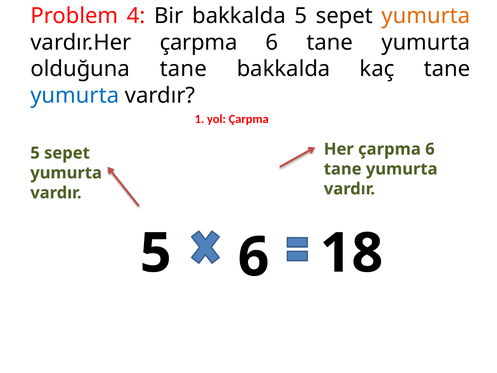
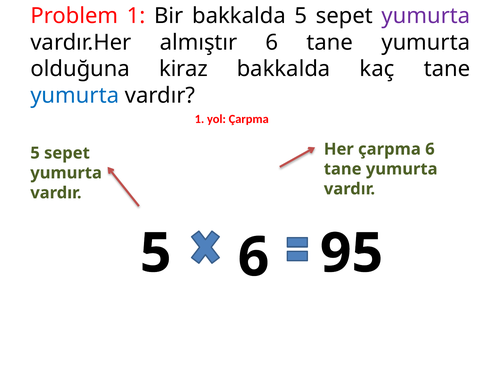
Problem 4: 4 -> 1
yumurta at (426, 16) colour: orange -> purple
vardır.Her çarpma: çarpma -> almıştır
olduğuna tane: tane -> kiraz
18: 18 -> 95
